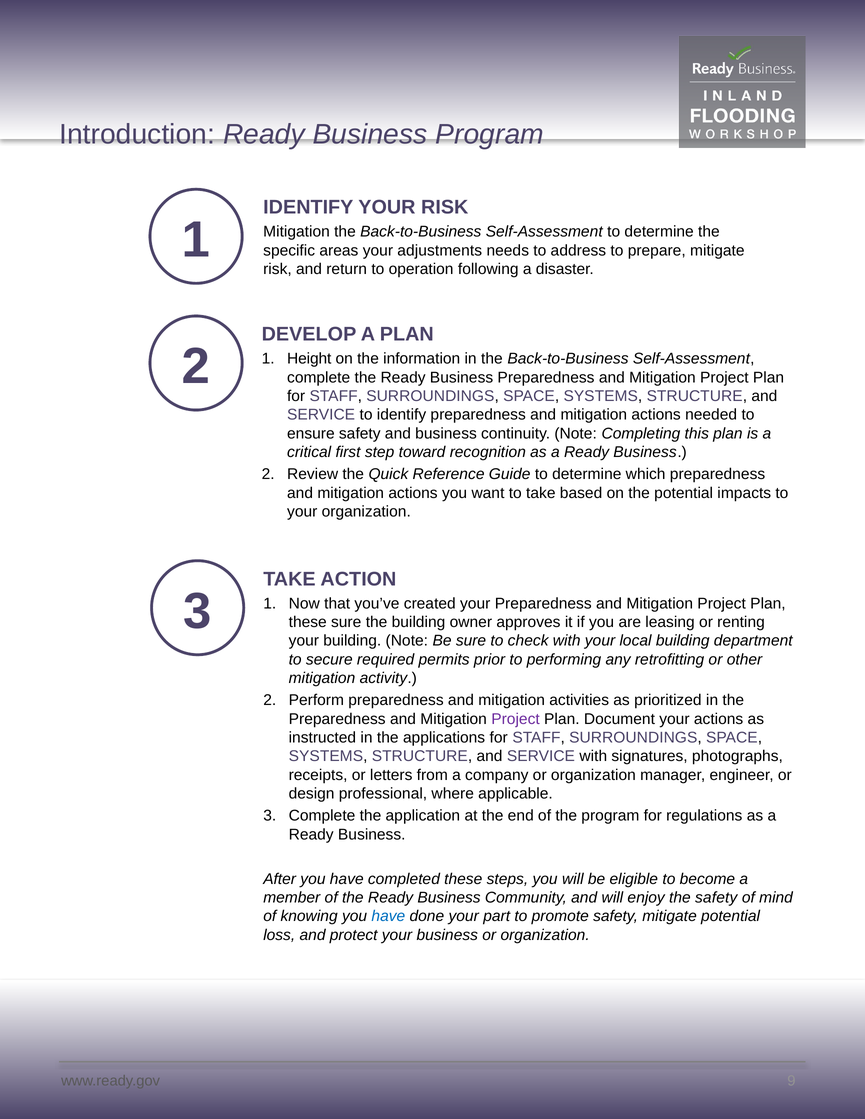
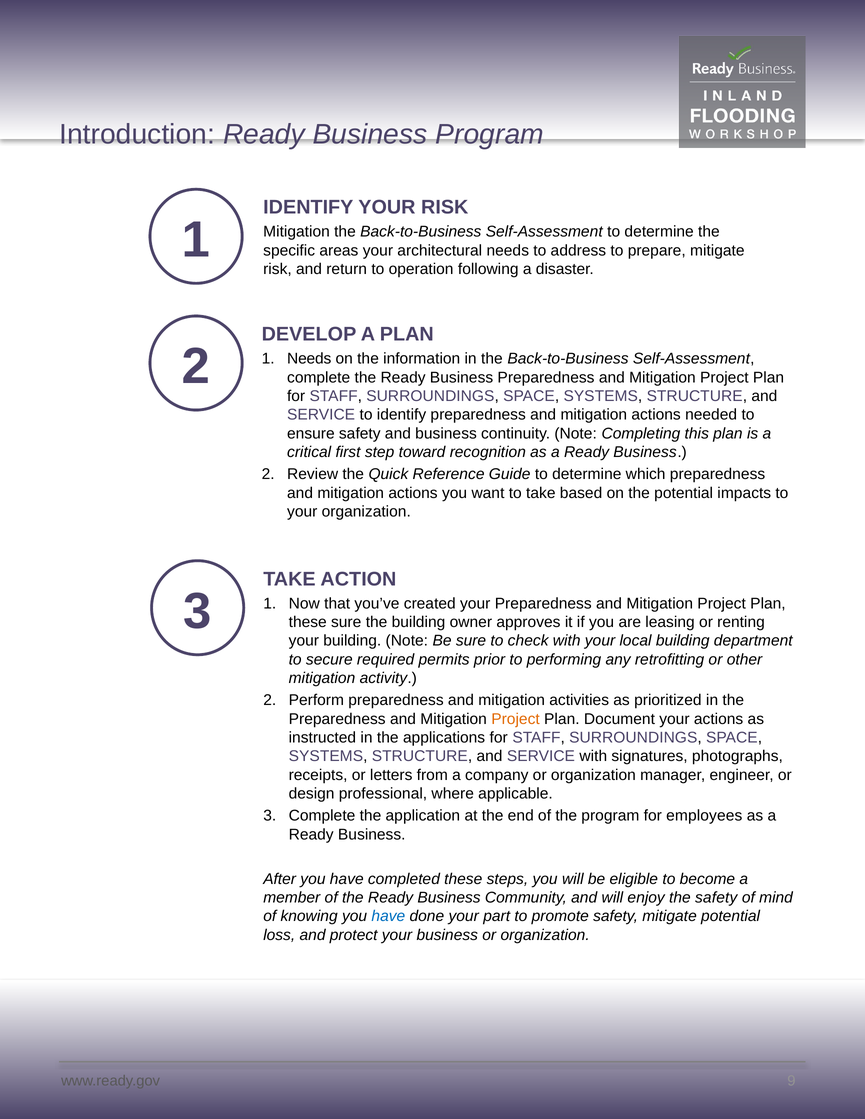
adjustments: adjustments -> architectural
1 Height: Height -> Needs
Project at (516, 719) colour: purple -> orange
regulations: regulations -> employees
